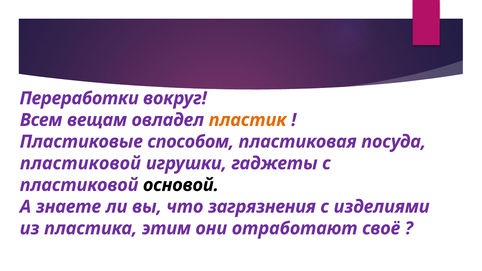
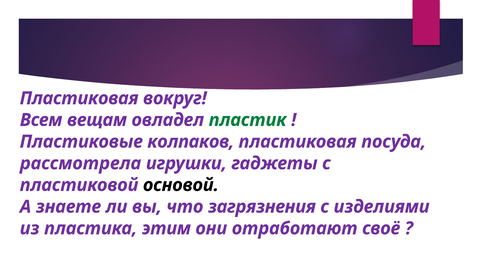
Переработки at (79, 98): Переработки -> Пластиковая
пластик colour: orange -> green
способом: способом -> колпаков
пластиковой at (80, 163): пластиковой -> рассмотрела
